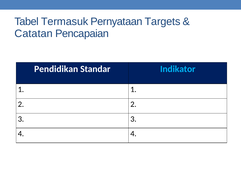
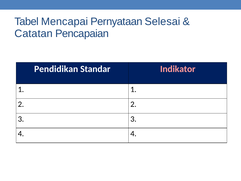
Termasuk: Termasuk -> Mencapai
Targets: Targets -> Selesai
Indikator colour: light blue -> pink
